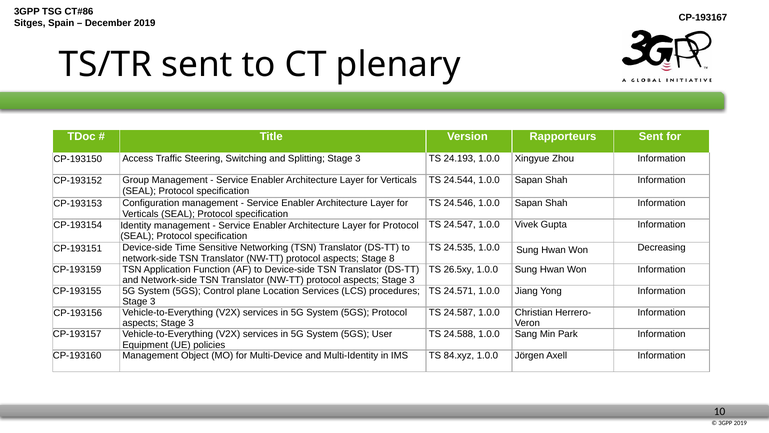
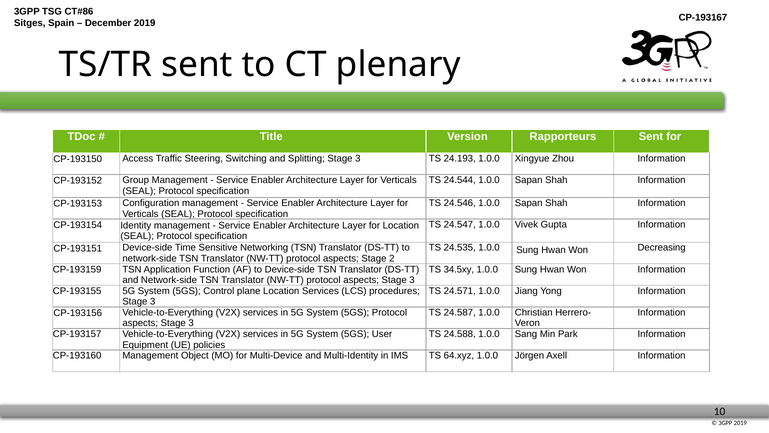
for Protocol: Protocol -> Location
8: 8 -> 2
26.5xy: 26.5xy -> 34.5xy
84.xyz: 84.xyz -> 64.xyz
